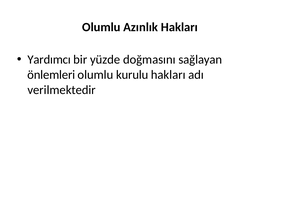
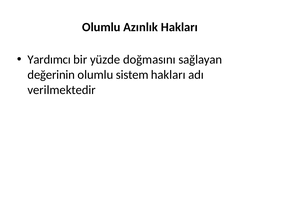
önlemleri: önlemleri -> değerinin
kurulu: kurulu -> sistem
